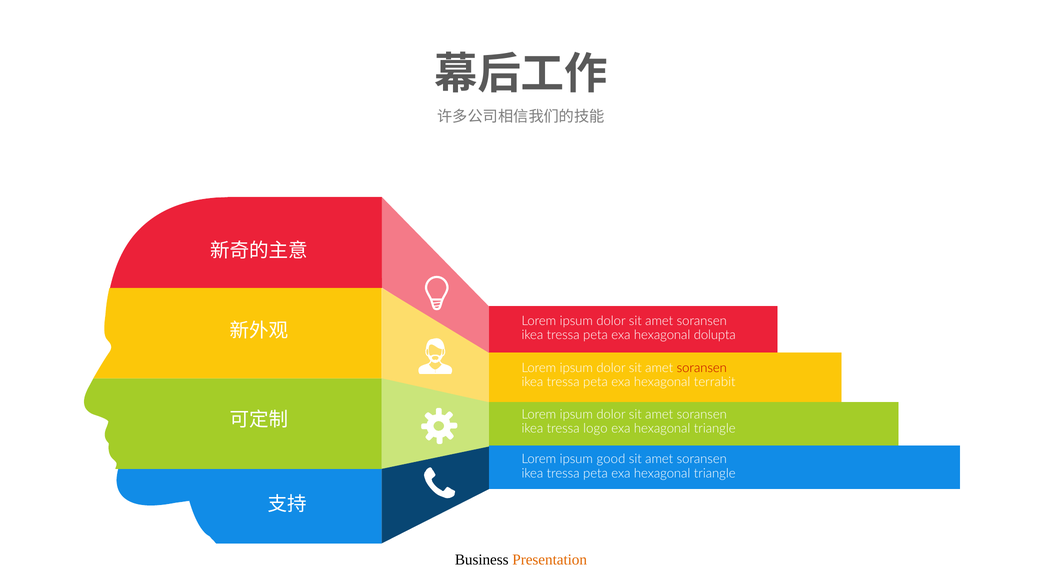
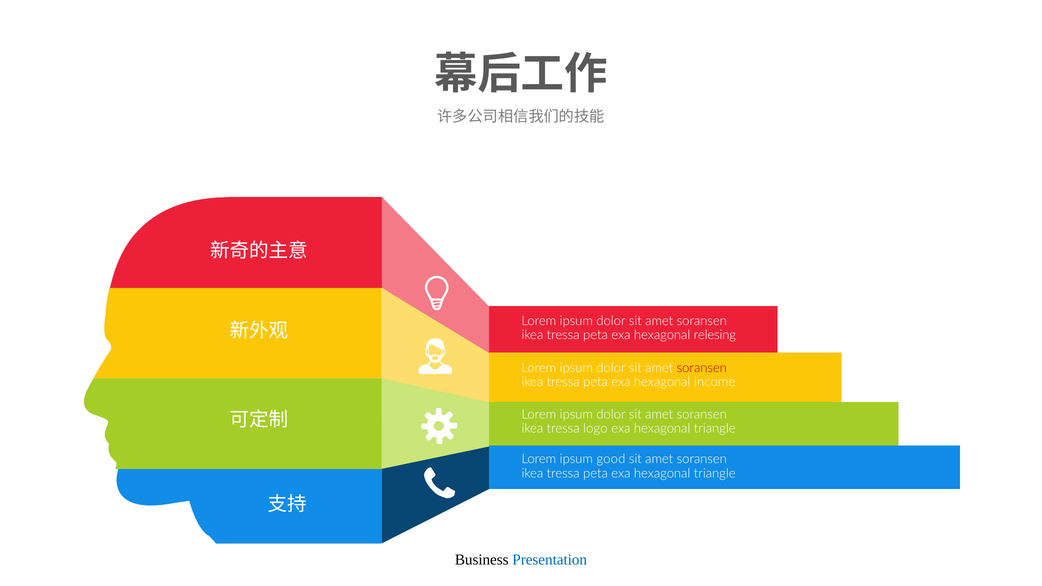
dolupta: dolupta -> relesing
terrabit: terrabit -> income
Presentation colour: orange -> blue
